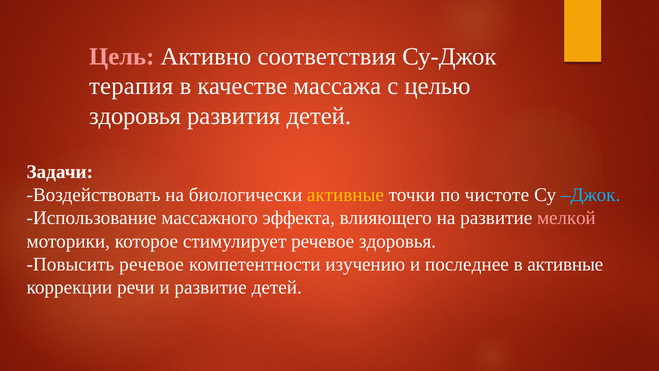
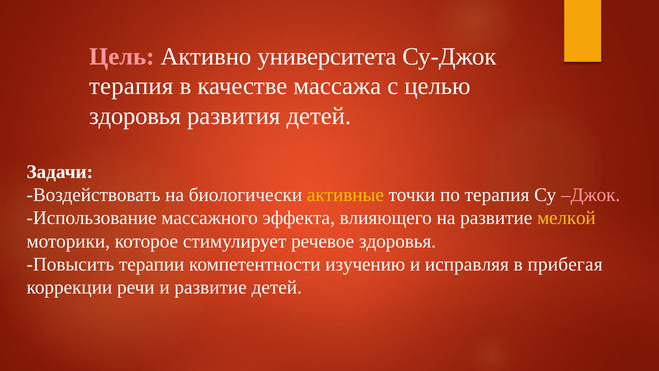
соответствия: соответствия -> университета
по чистоте: чистоте -> терапия
Джок colour: light blue -> pink
мелкой colour: pink -> yellow
Повысить речевое: речевое -> терапии
последнее: последнее -> исправляя
в активные: активные -> прибегая
